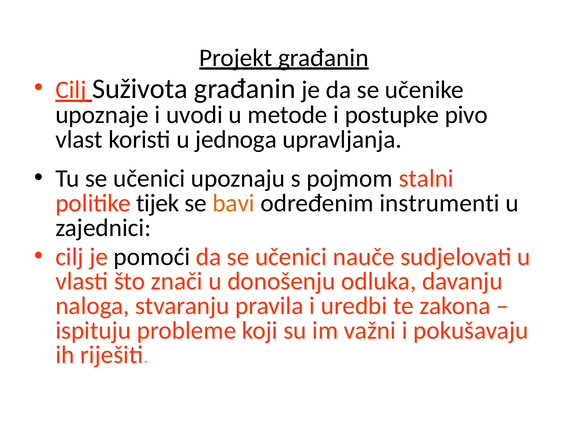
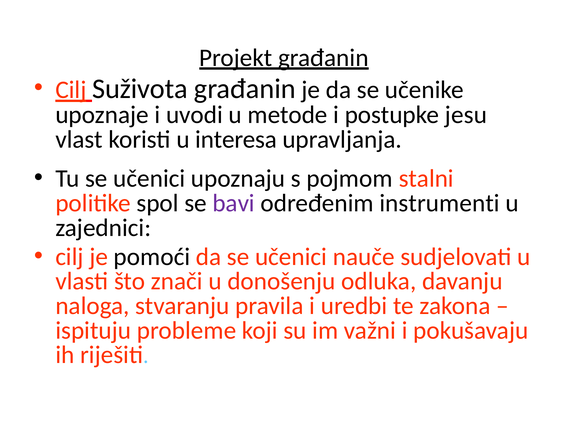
pivo: pivo -> jesu
jednoga: jednoga -> interesa
tijek: tijek -> spol
bavi colour: orange -> purple
